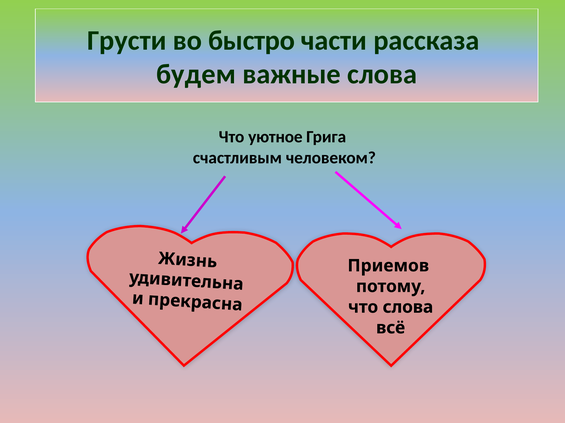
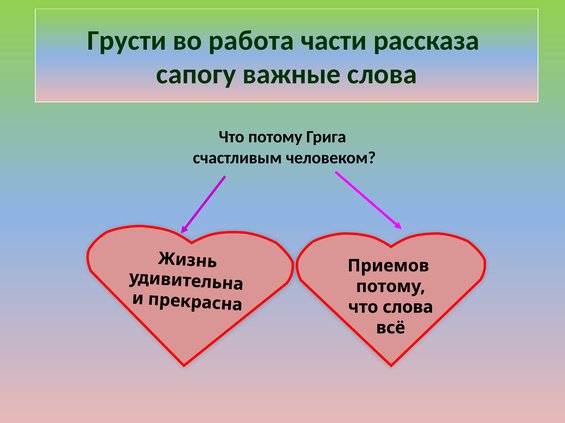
быстро: быстро -> работа
будем: будем -> сапогу
Что уютное: уютное -> потому
